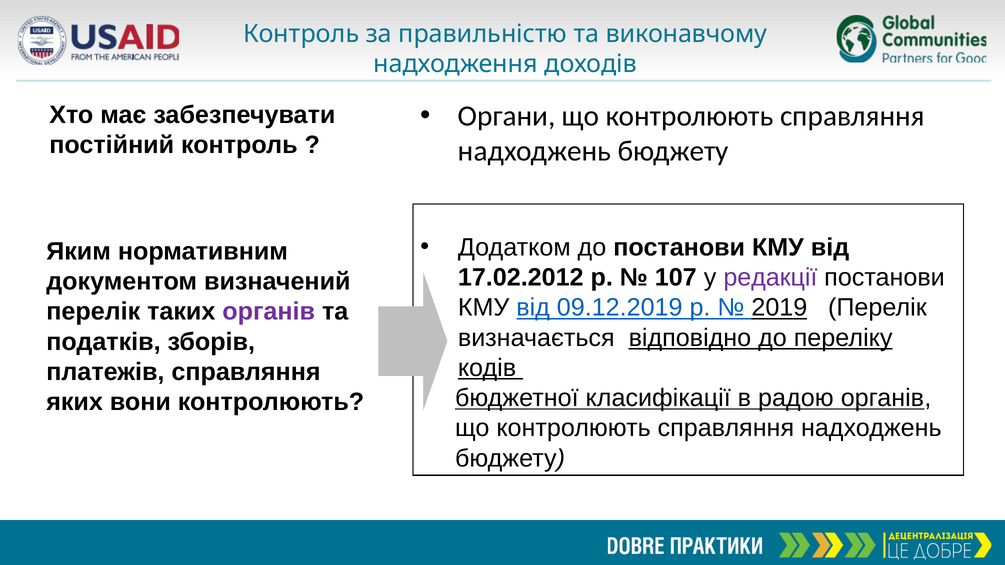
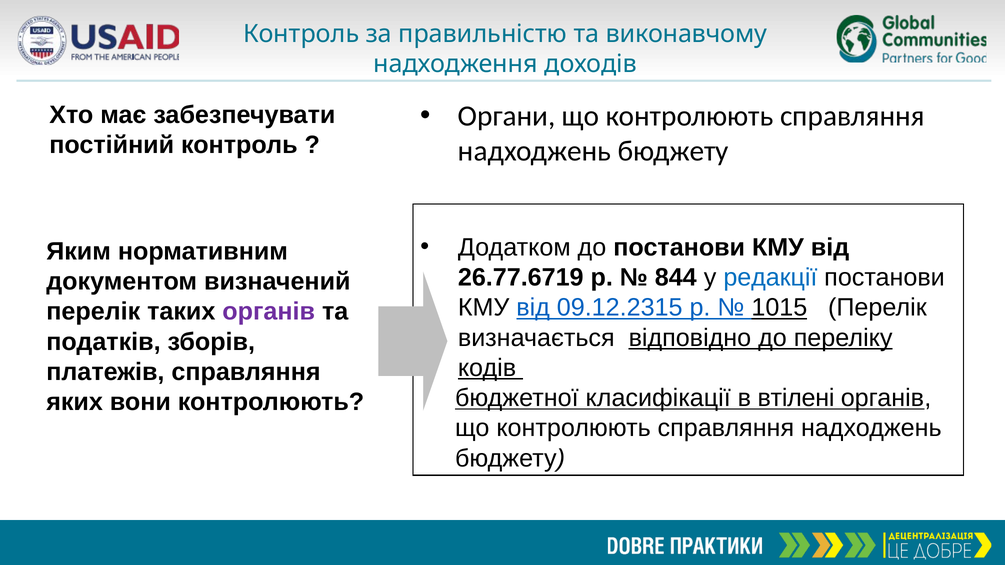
17.02.2012: 17.02.2012 -> 26.77.6719
107: 107 -> 844
редакції colour: purple -> blue
09.12.2019: 09.12.2019 -> 09.12.2315
2019: 2019 -> 1015
радою: радою -> втілені
